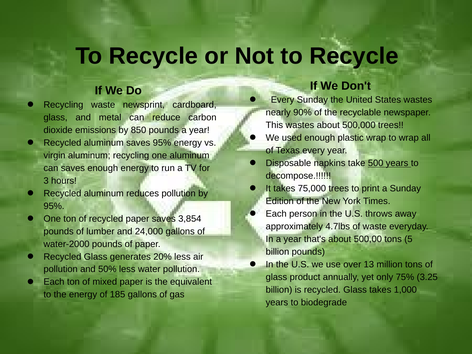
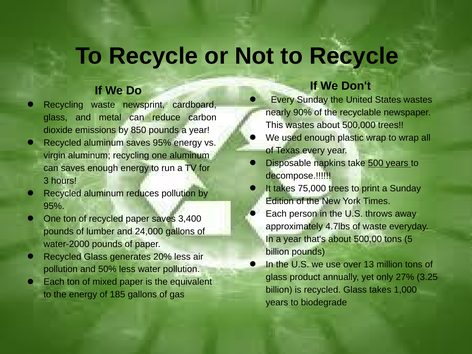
3,854: 3,854 -> 3,400
75%: 75% -> 27%
